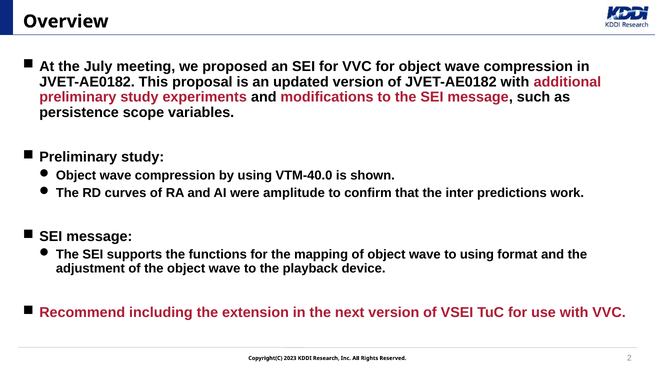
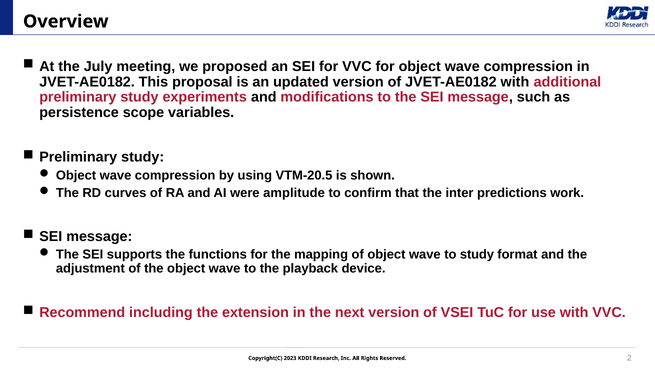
VTM-40.0: VTM-40.0 -> VTM-20.5
to using: using -> study
